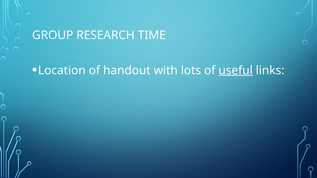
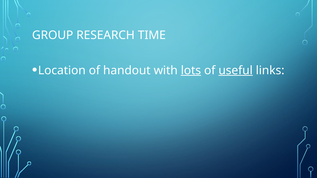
lots underline: none -> present
